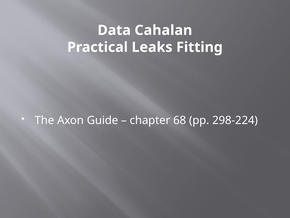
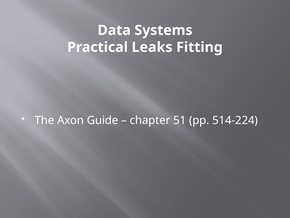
Cahalan: Cahalan -> Systems
68: 68 -> 51
298-224: 298-224 -> 514-224
